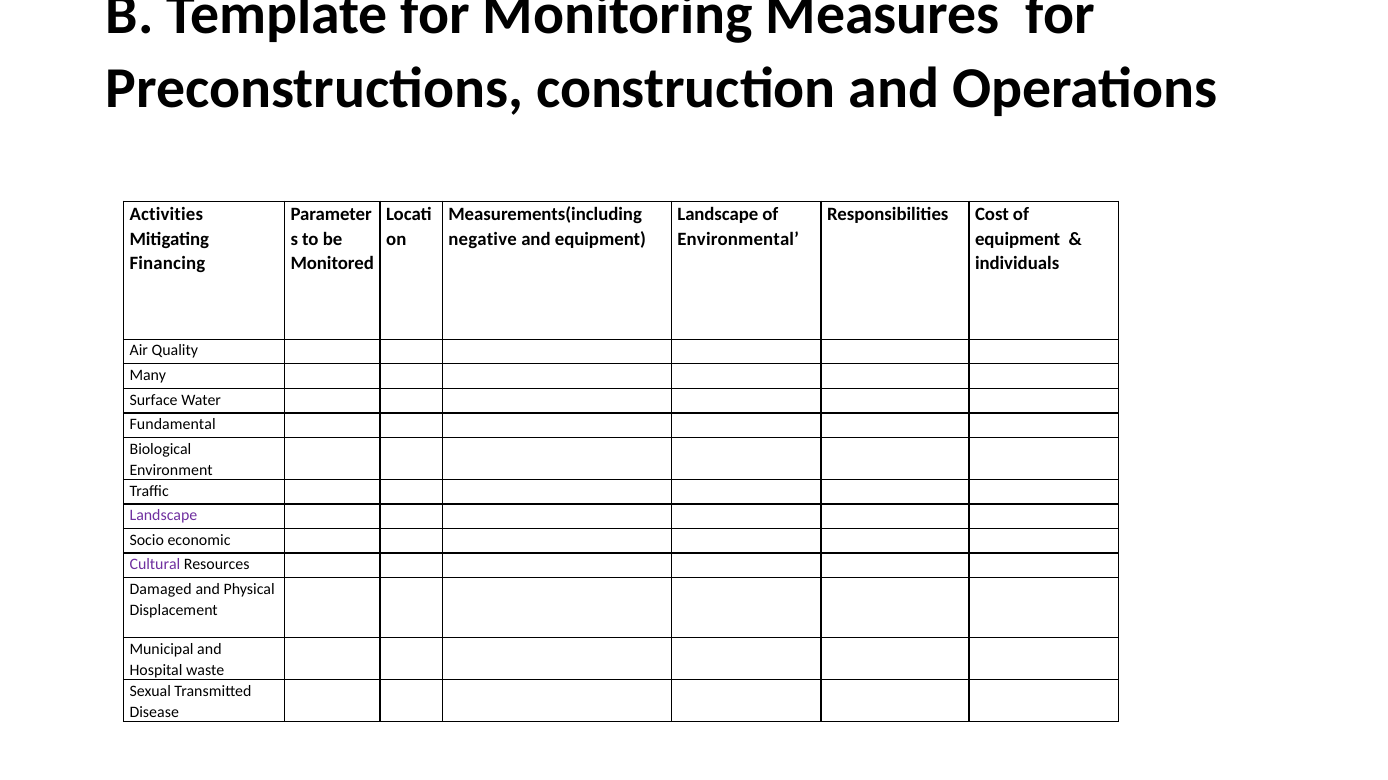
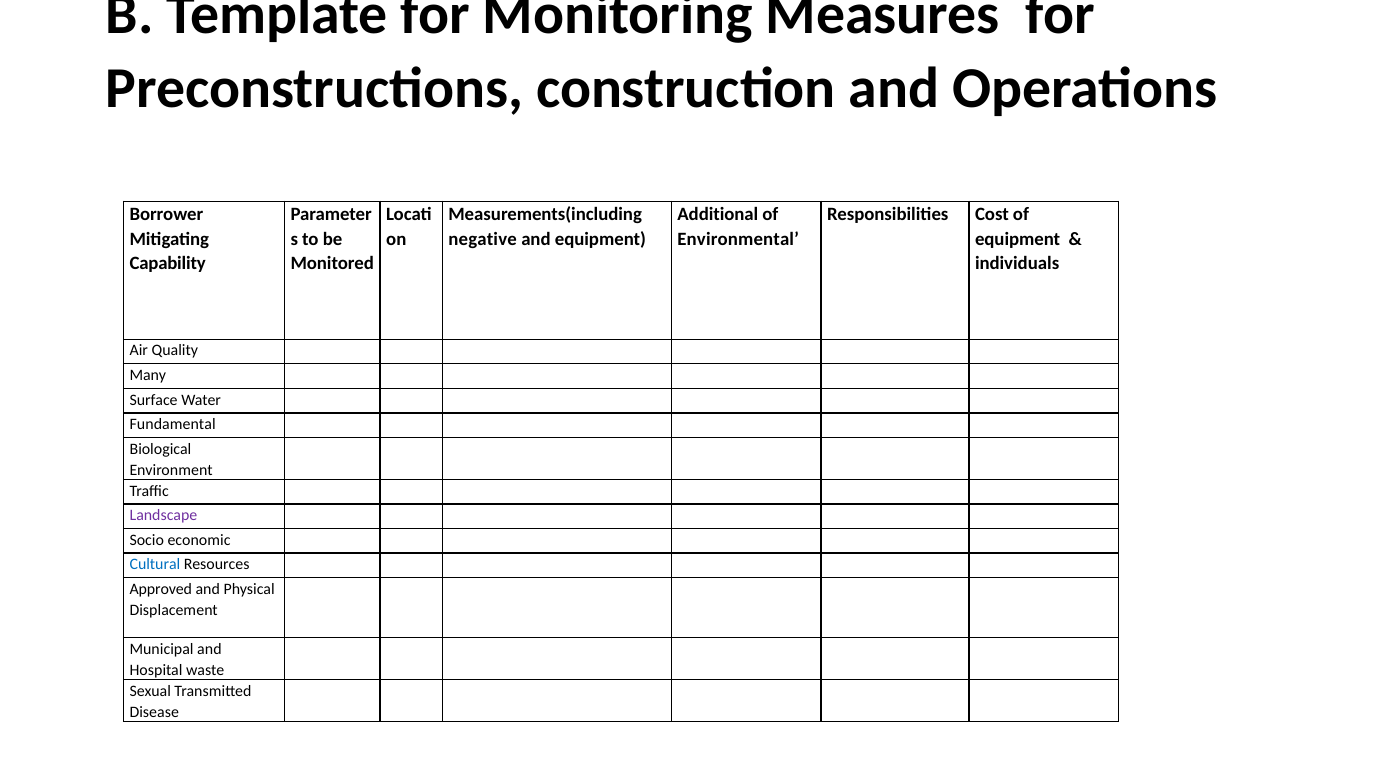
Activities: Activities -> Borrower
Landscape at (718, 215): Landscape -> Additional
Financing: Financing -> Capability
Cultural colour: purple -> blue
Damaged: Damaged -> Approved
